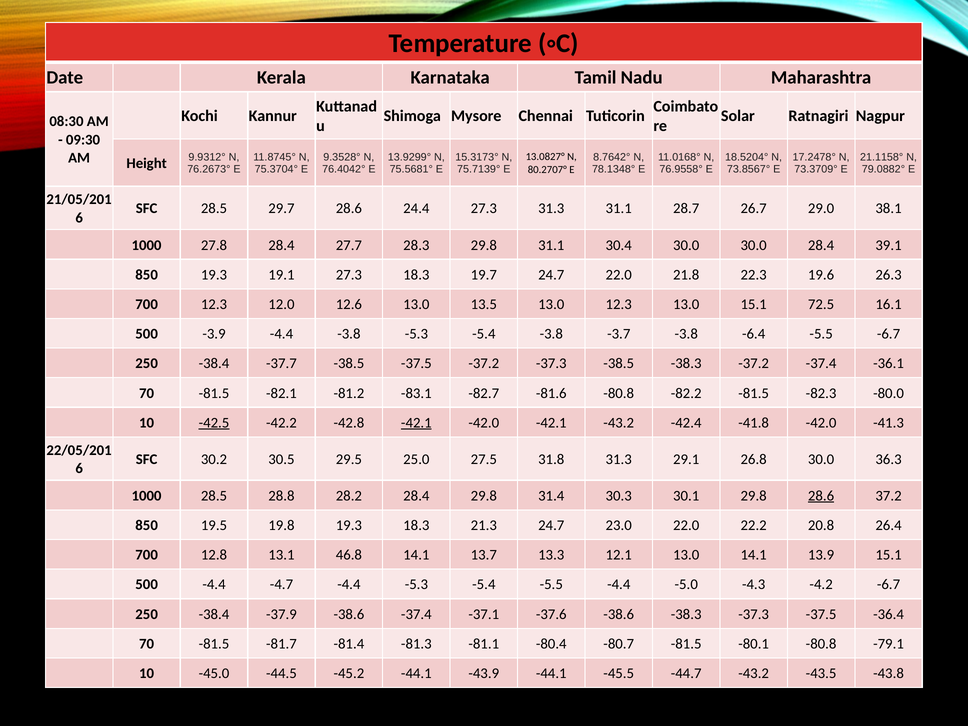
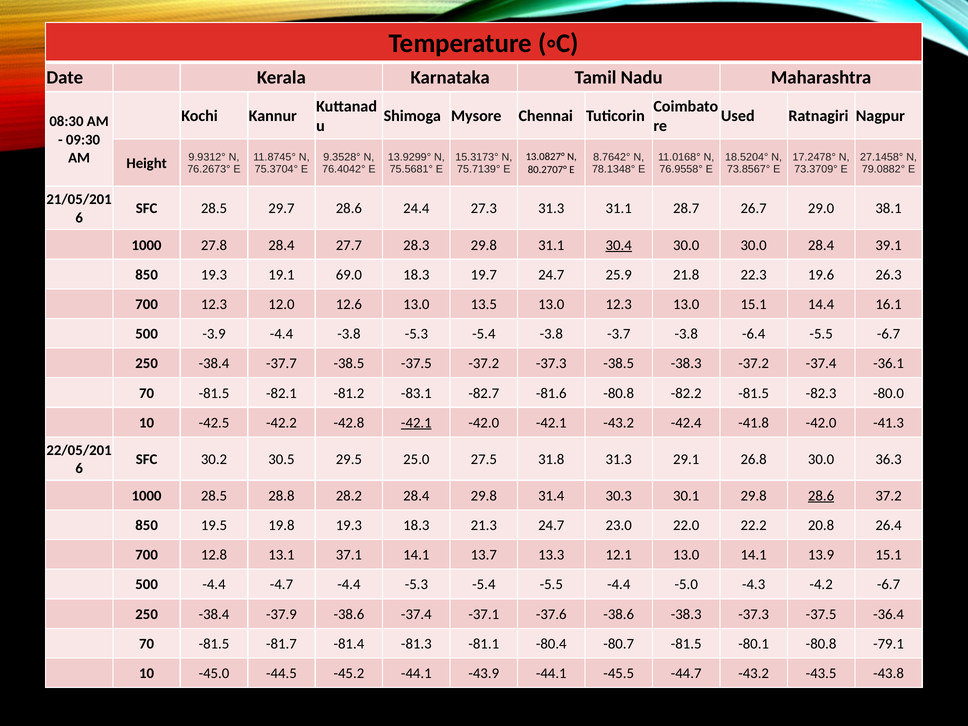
Solar: Solar -> Used
21.1158°: 21.1158° -> 27.1458°
30.4 underline: none -> present
19.1 27.3: 27.3 -> 69.0
24.7 22.0: 22.0 -> 25.9
72.5: 72.5 -> 14.4
-42.5 underline: present -> none
46.8: 46.8 -> 37.1
